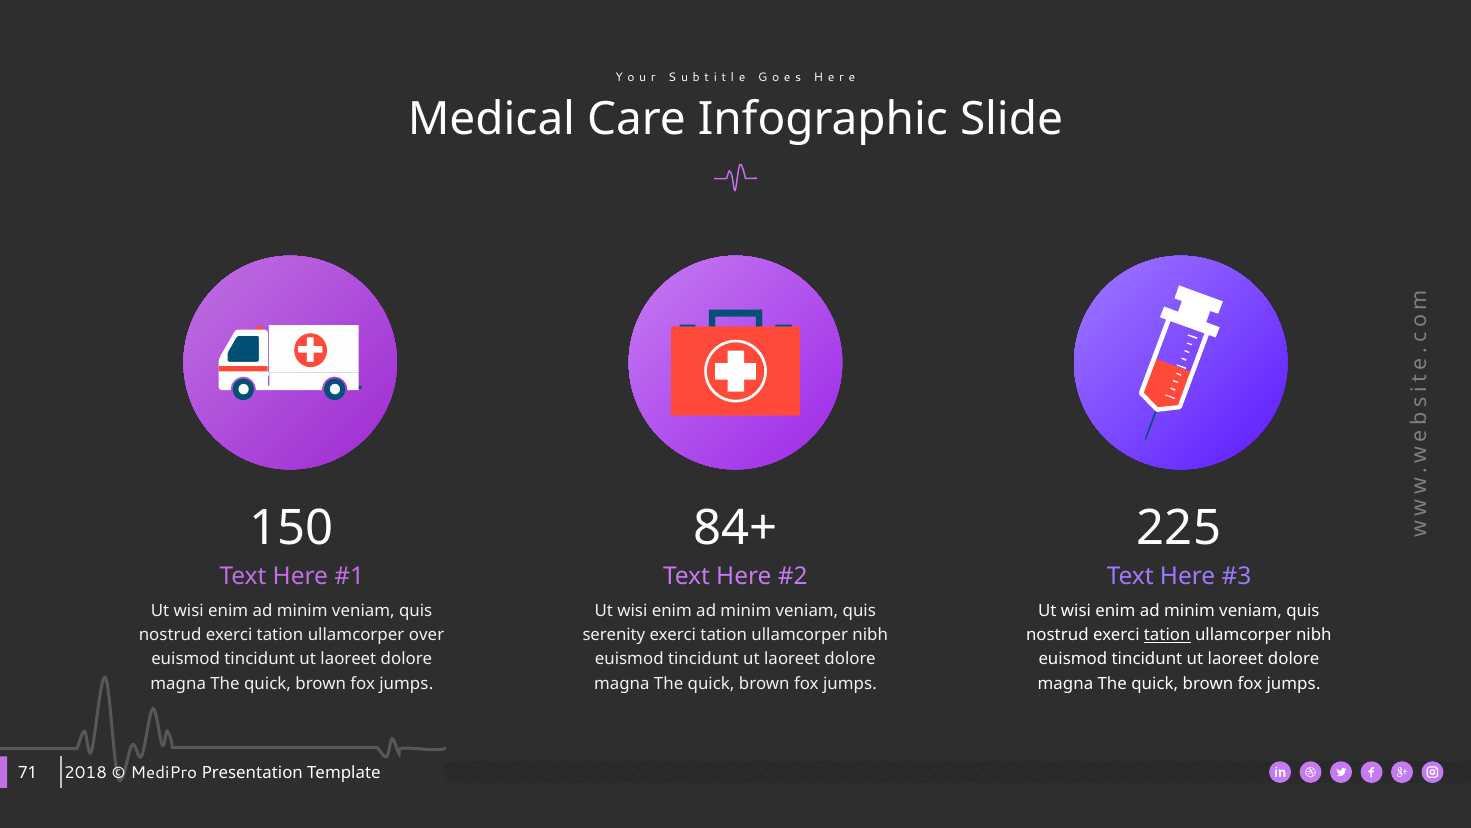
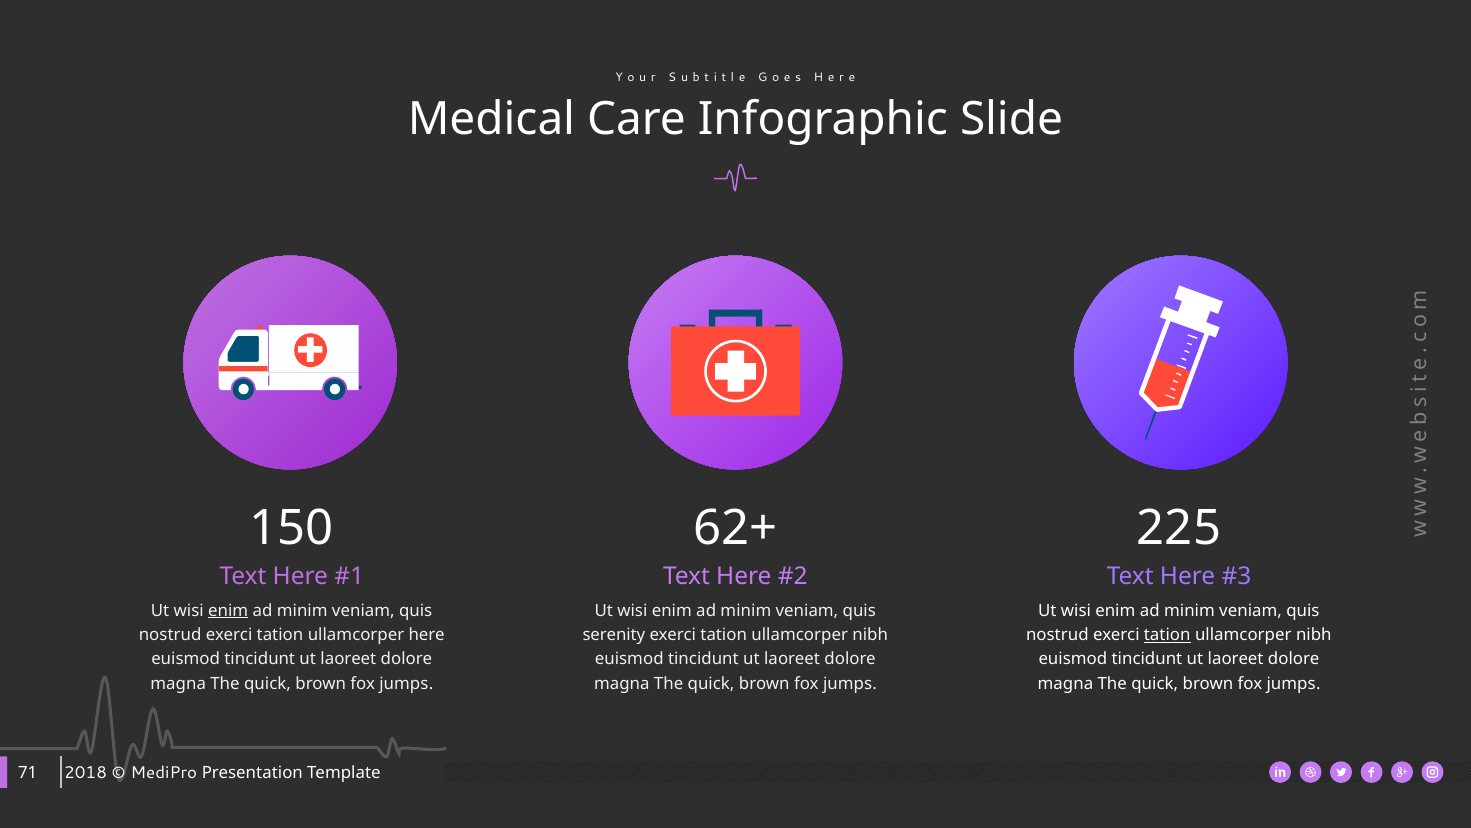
84+: 84+ -> 62+
enim at (228, 610) underline: none -> present
ullamcorper over: over -> here
